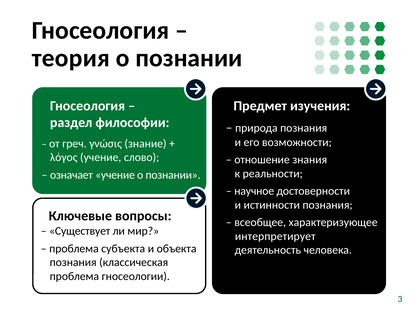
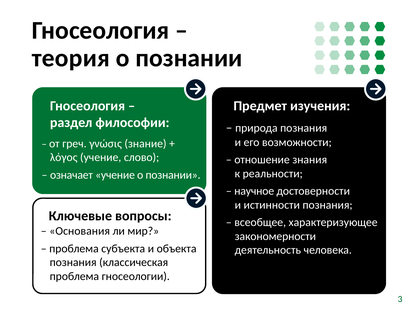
Существует: Существует -> Основания
интерпретирует: интерпретирует -> закономерности
